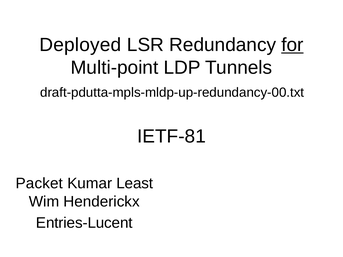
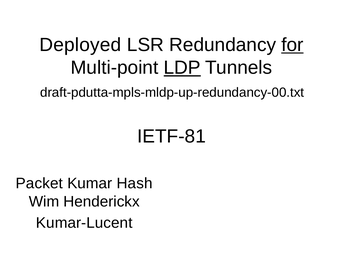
LDP underline: none -> present
Least: Least -> Hash
Entries-Lucent: Entries-Lucent -> Kumar-Lucent
